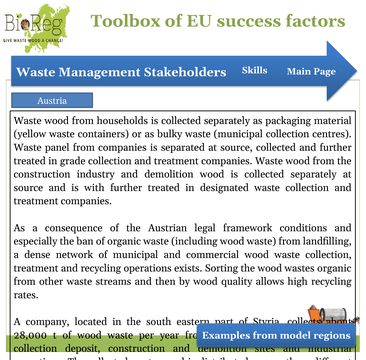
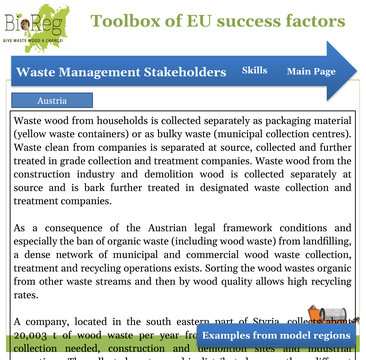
panel: panel -> clean
is with: with -> bark
28,000: 28,000 -> 20,003
deposit: deposit -> needed
